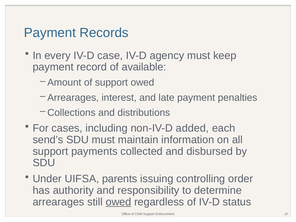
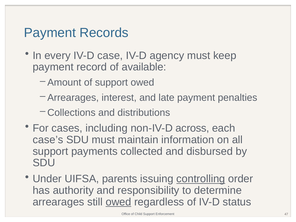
added: added -> across
send’s: send’s -> case’s
controlling underline: none -> present
